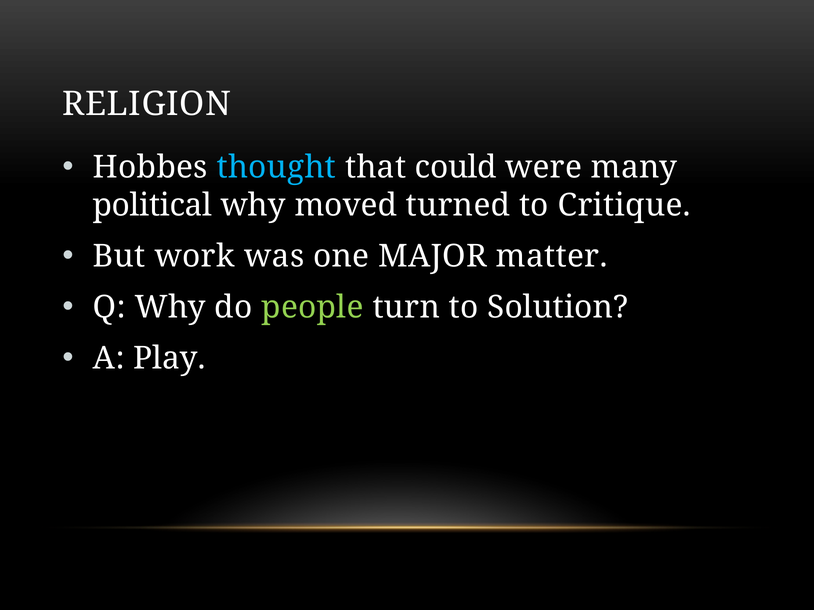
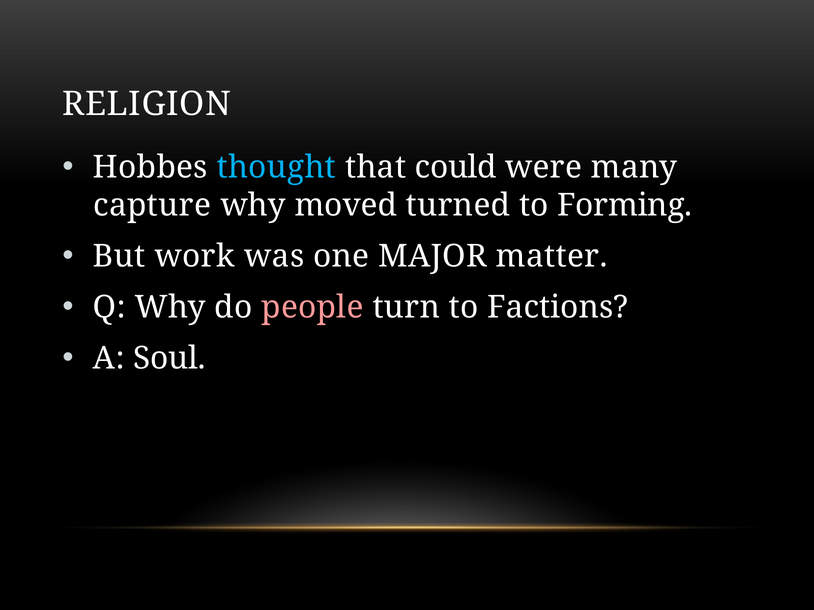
political: political -> capture
Critique: Critique -> Forming
people colour: light green -> pink
Solution: Solution -> Factions
Play: Play -> Soul
